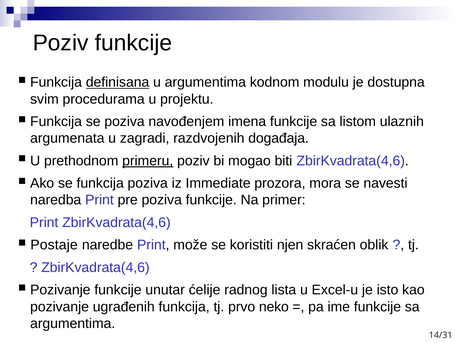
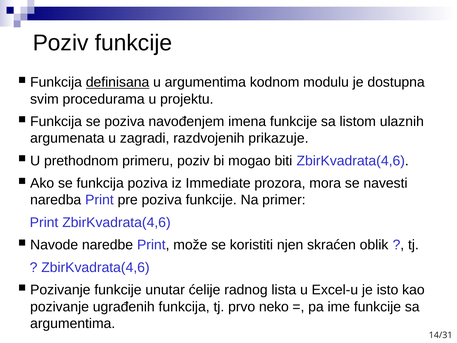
događaja: događaja -> prikazuje
primeru underline: present -> none
Postaje: Postaje -> Navode
